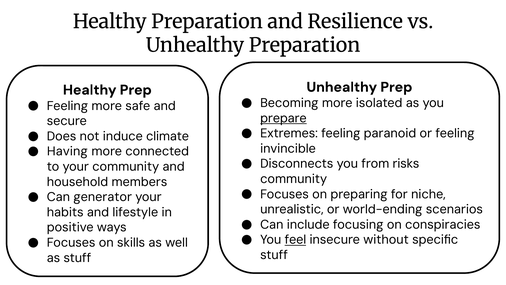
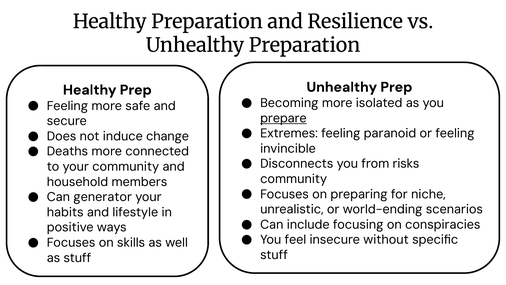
climate: climate -> change
Having: Having -> Deaths
feel underline: present -> none
